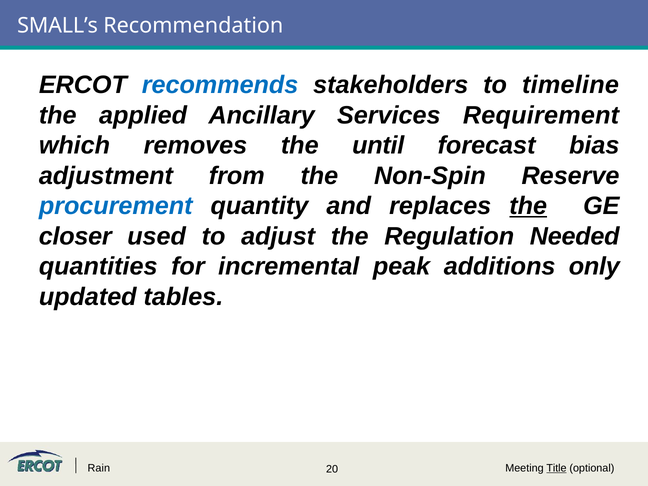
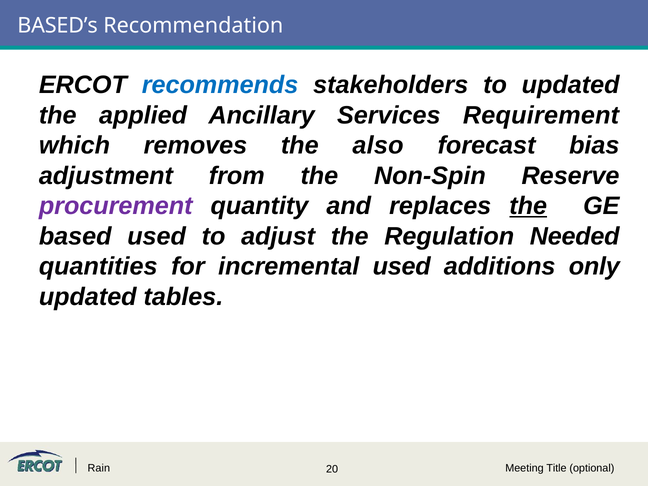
SMALL’s: SMALL’s -> BASED’s
to timeline: timeline -> updated
until: until -> also
procurement colour: blue -> purple
closer: closer -> based
incremental peak: peak -> used
Title underline: present -> none
